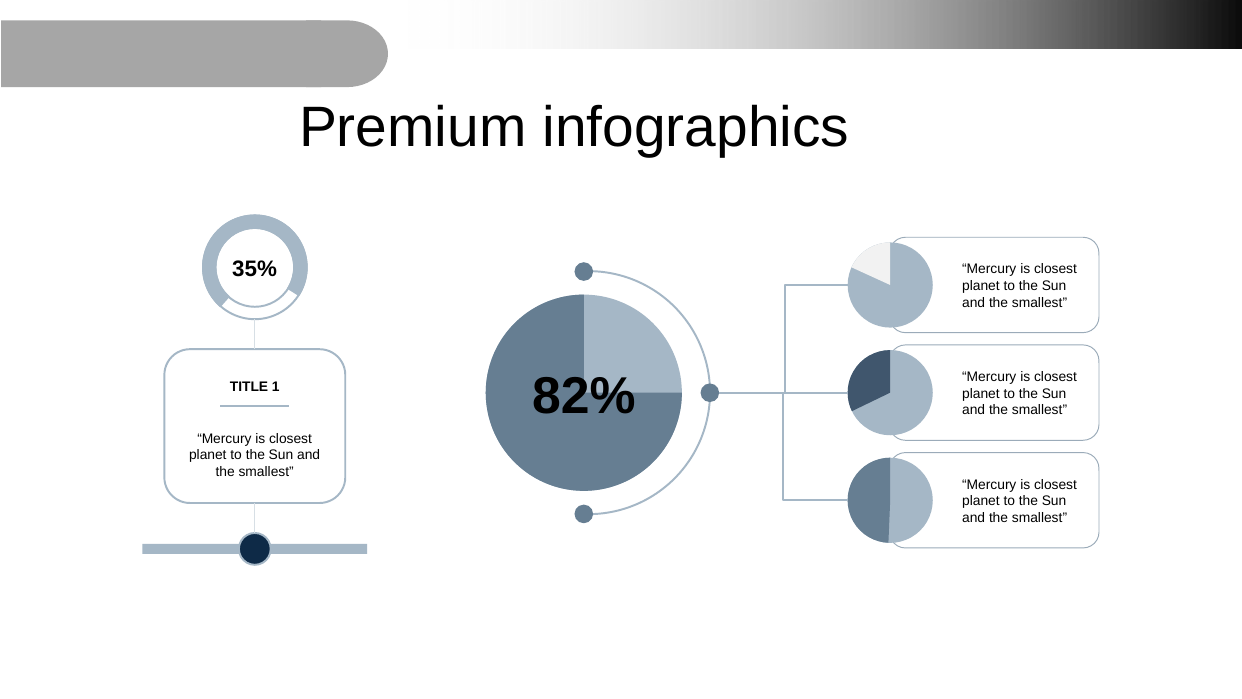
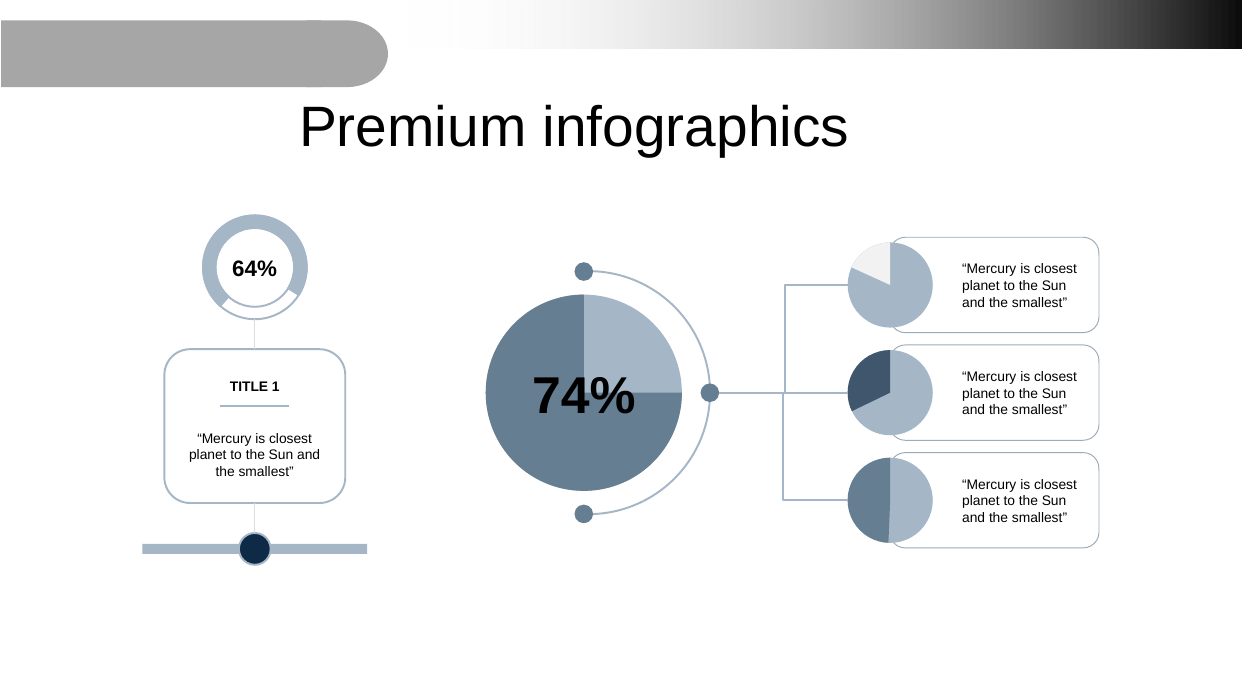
35%: 35% -> 64%
82%: 82% -> 74%
